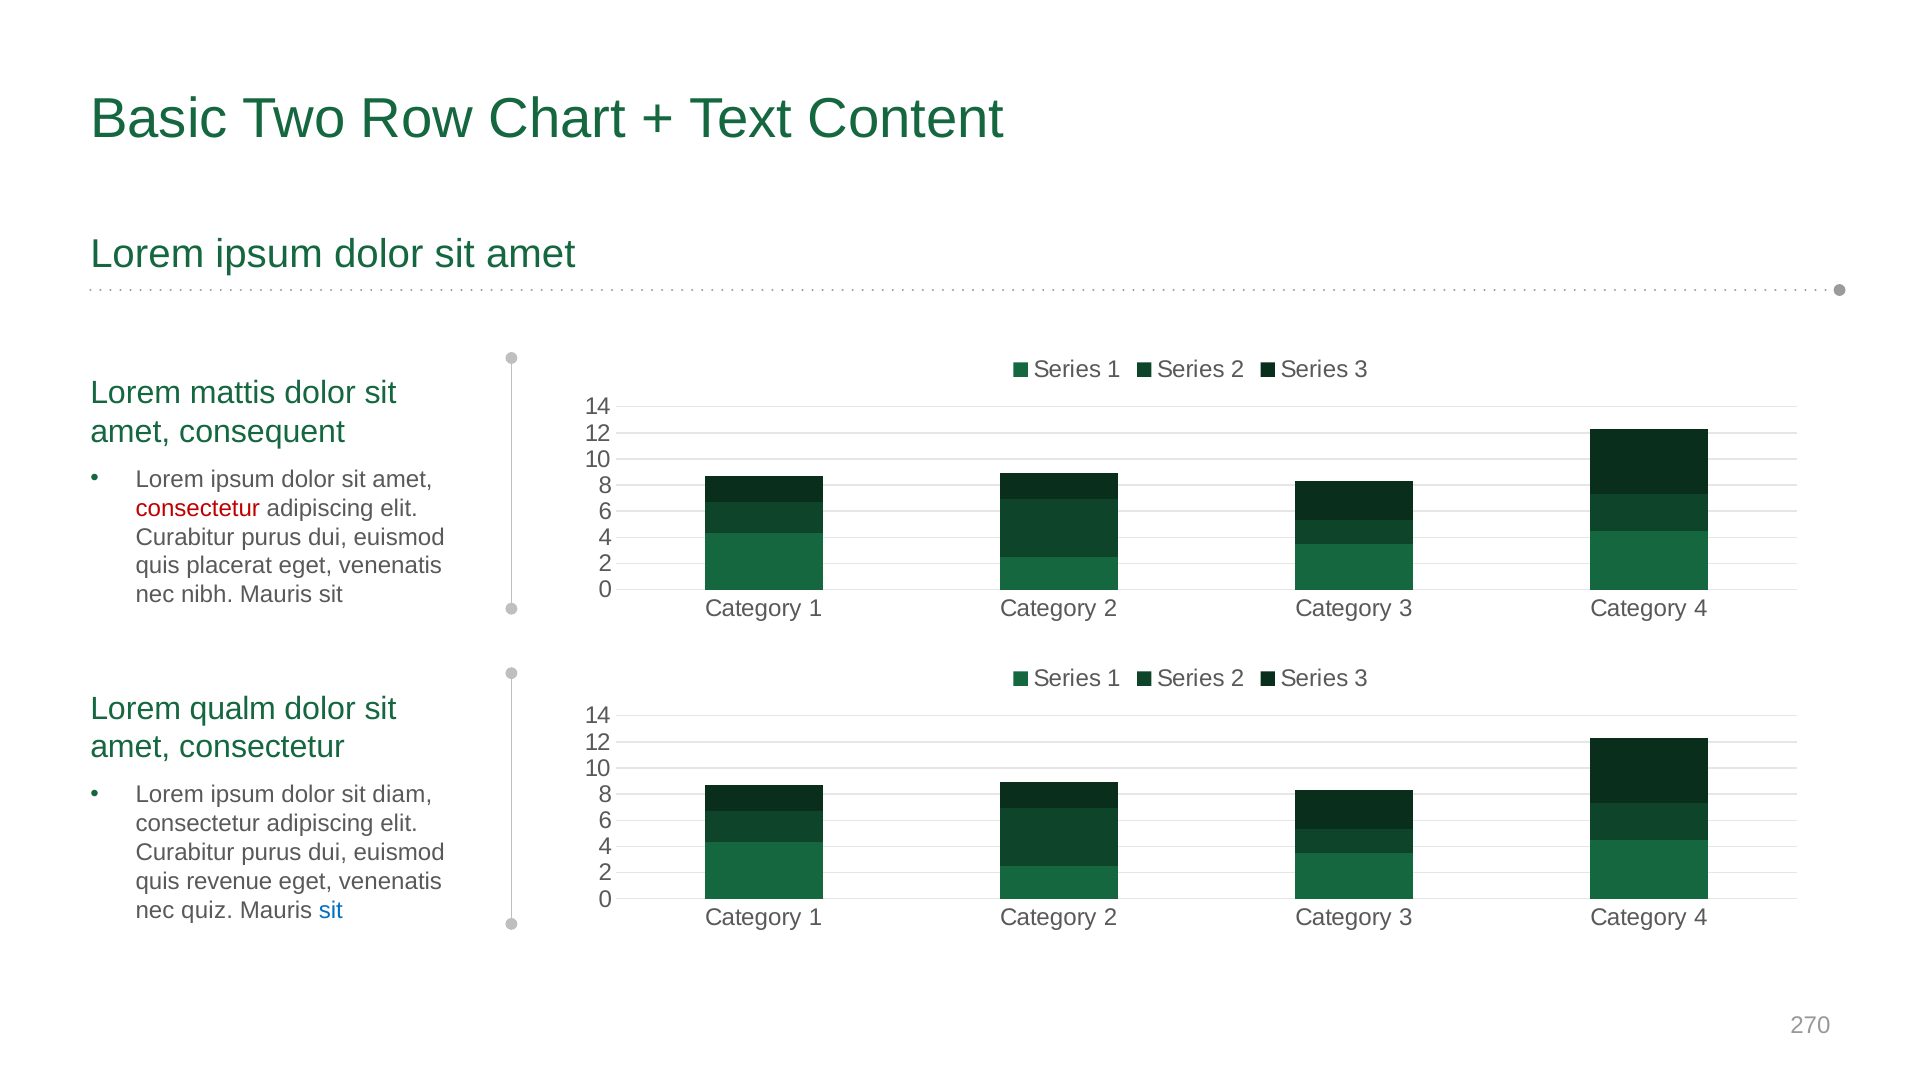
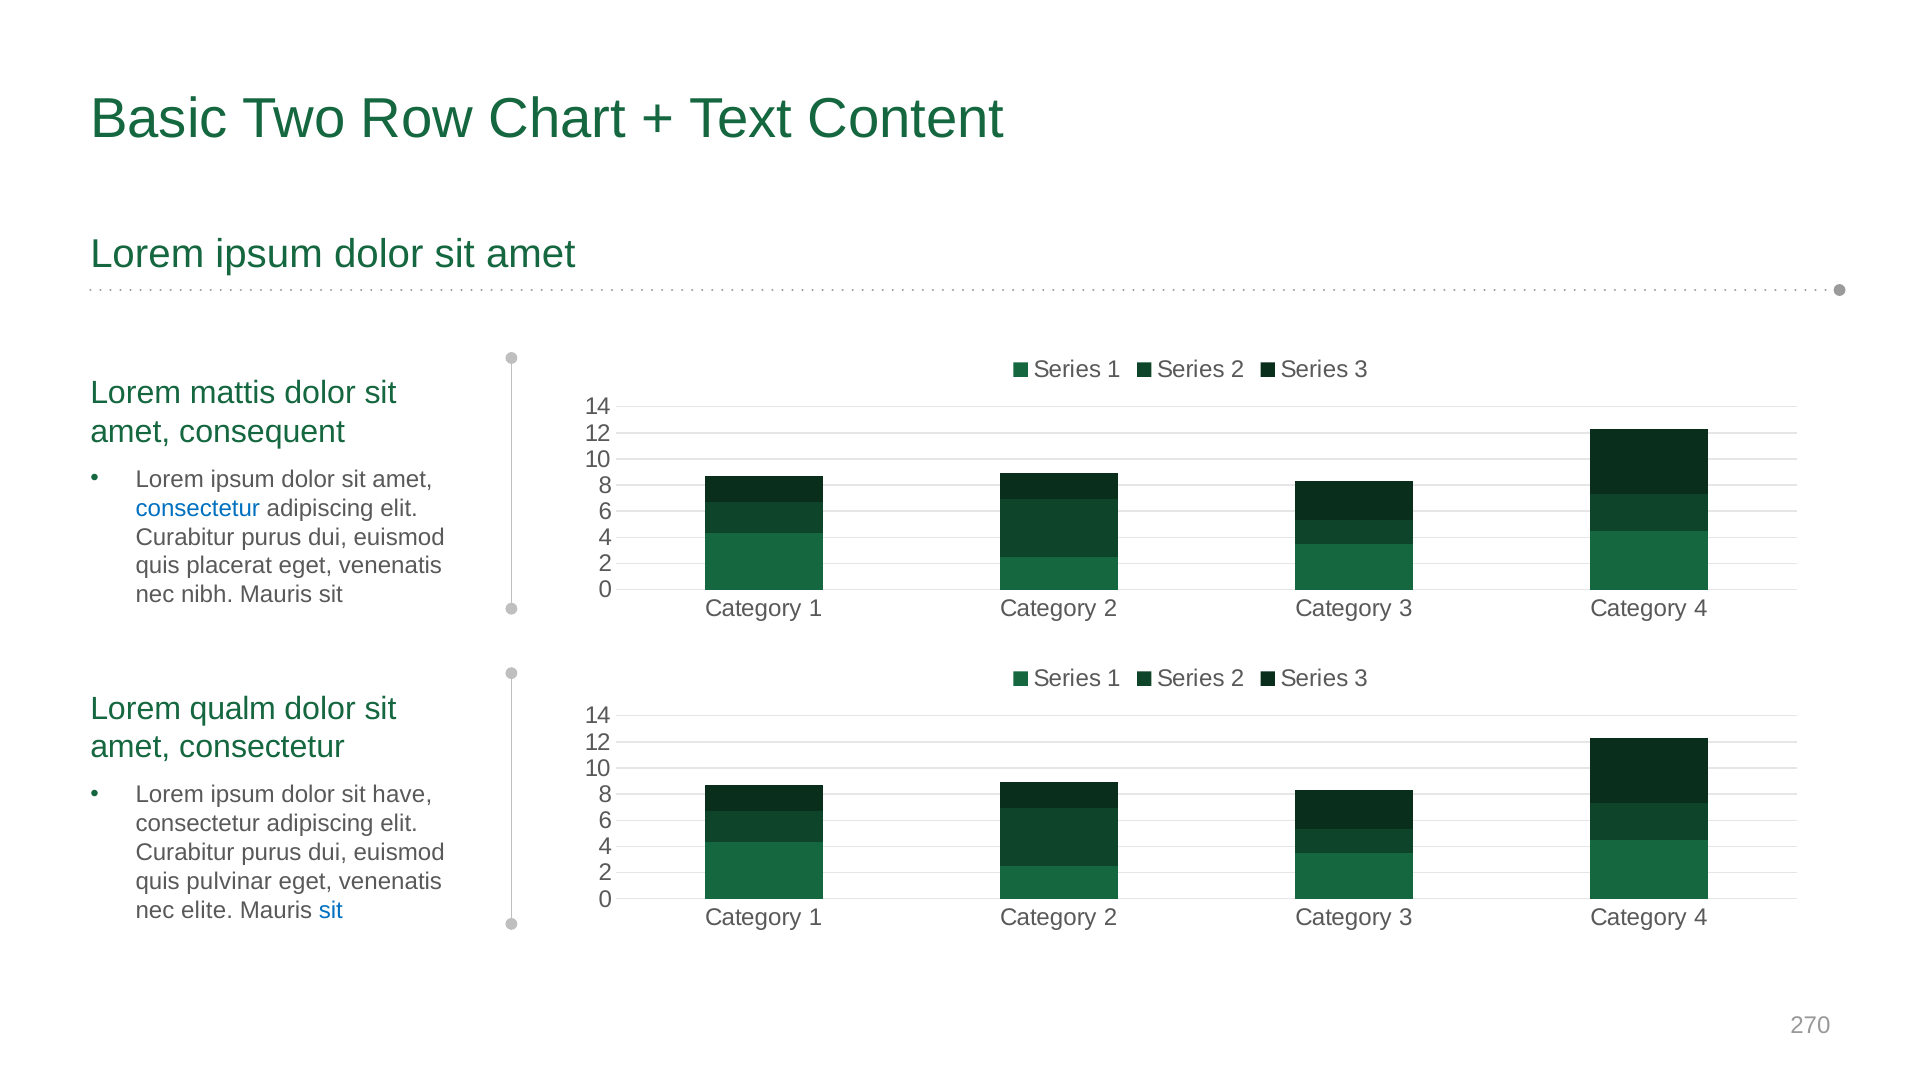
consectetur at (198, 508) colour: red -> blue
diam: diam -> have
revenue: revenue -> pulvinar
quiz: quiz -> elite
